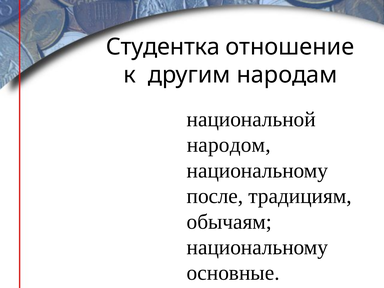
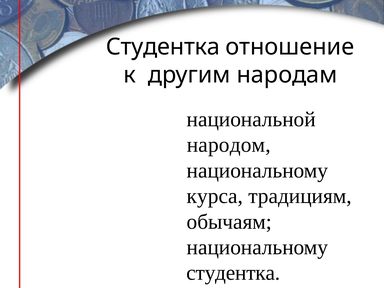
после: после -> курса
основные at (233, 273): основные -> студентка
